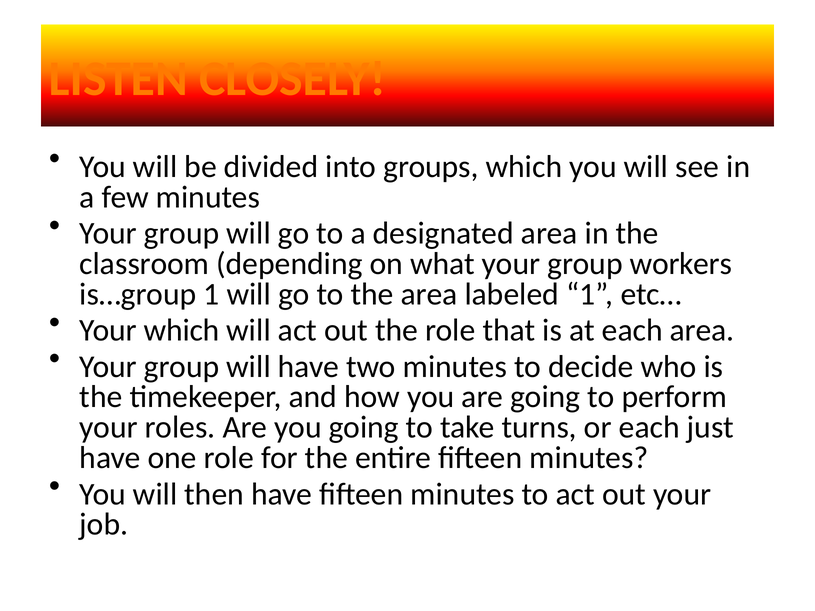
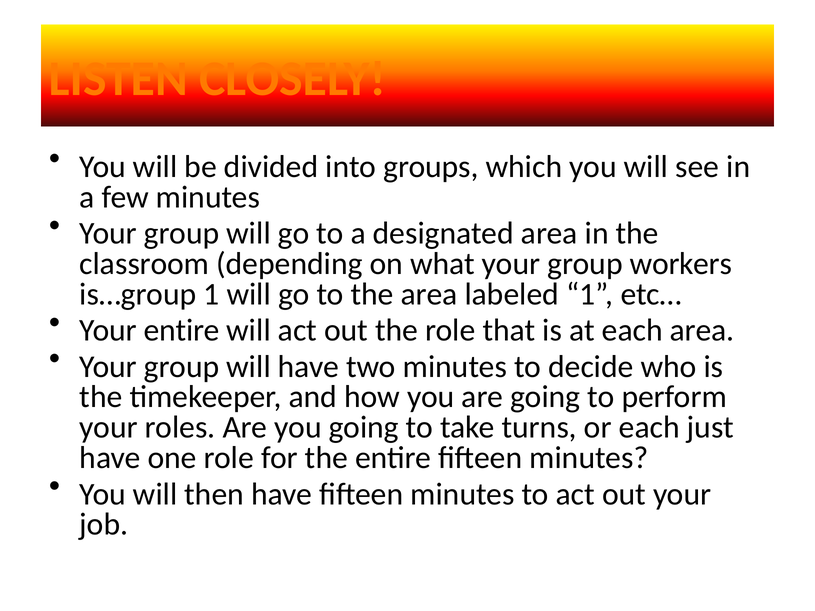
Your which: which -> entire
